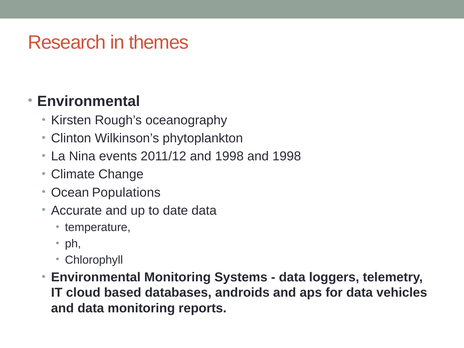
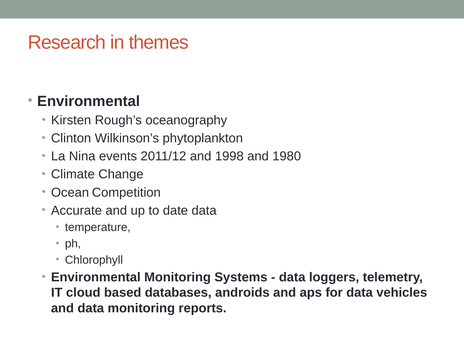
1998 and 1998: 1998 -> 1980
Populations: Populations -> Competition
